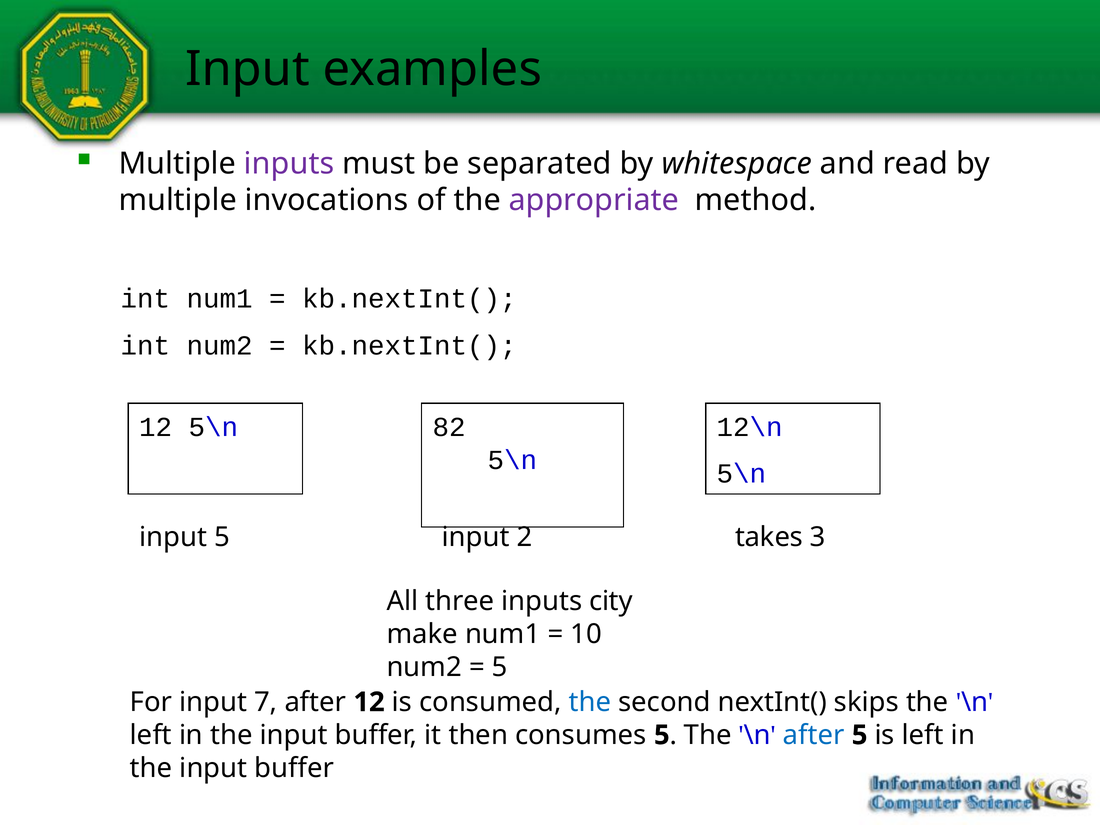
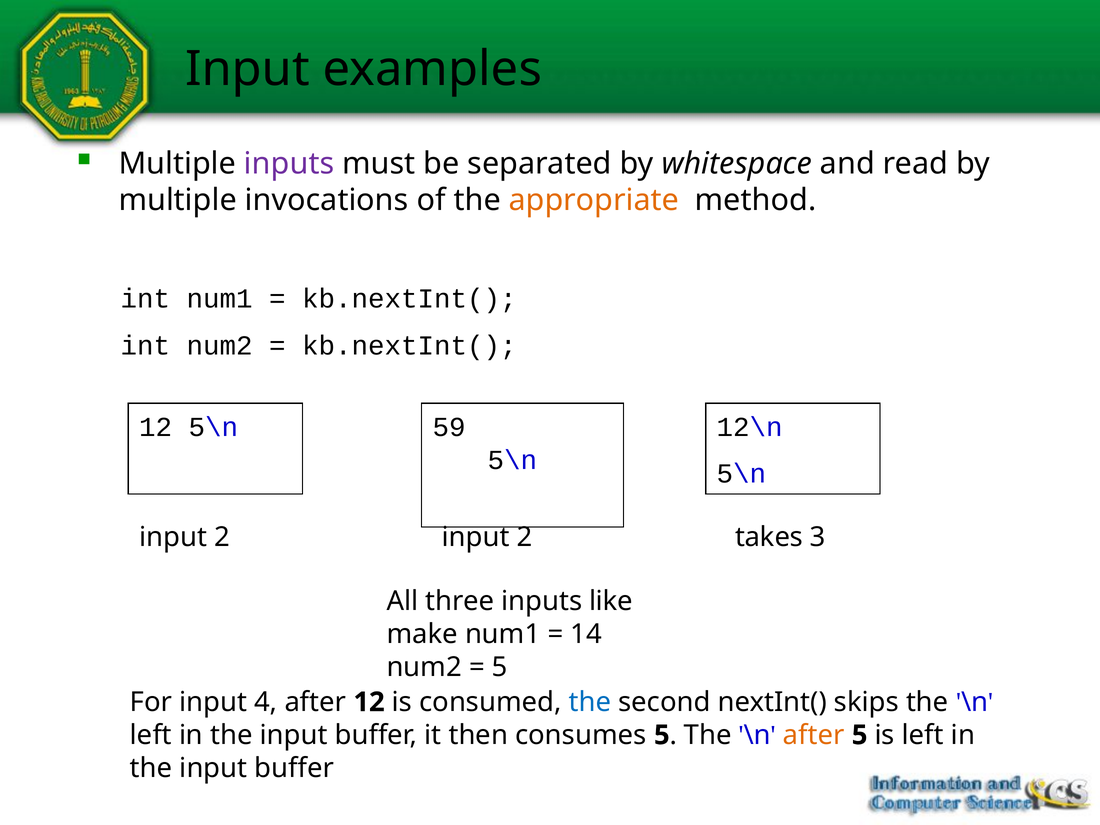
appropriate colour: purple -> orange
82: 82 -> 59
5 at (222, 537): 5 -> 2
city: city -> like
10: 10 -> 14
7: 7 -> 4
after at (814, 735) colour: blue -> orange
